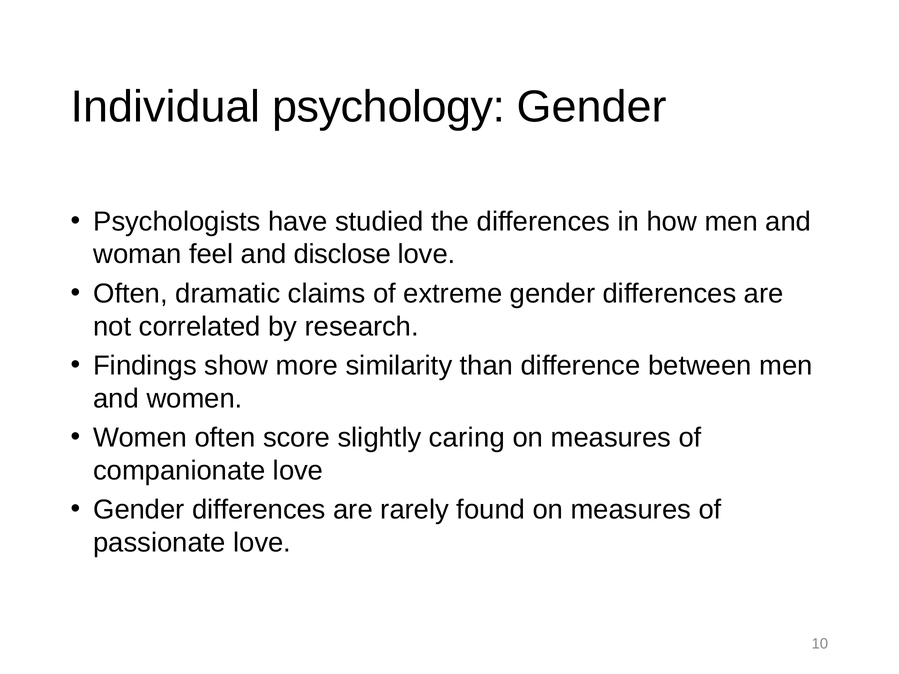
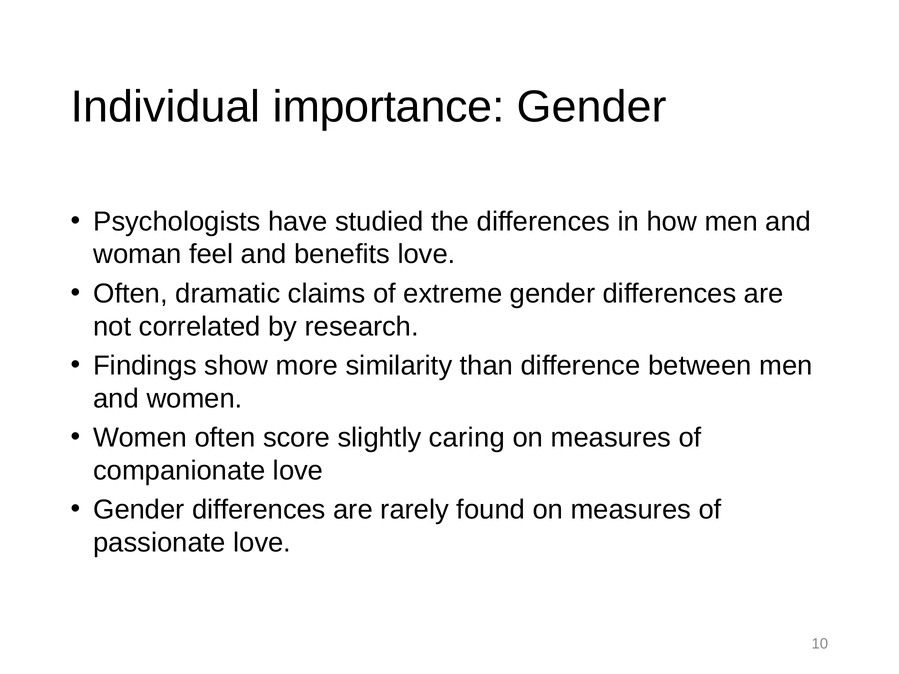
psychology: psychology -> importance
disclose: disclose -> benefits
